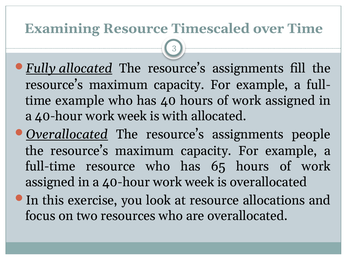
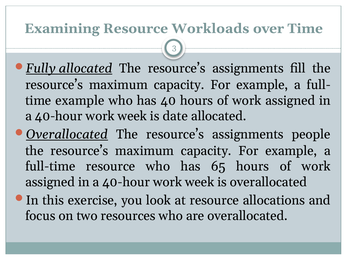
Timescaled: Timescaled -> Workloads
with: with -> date
